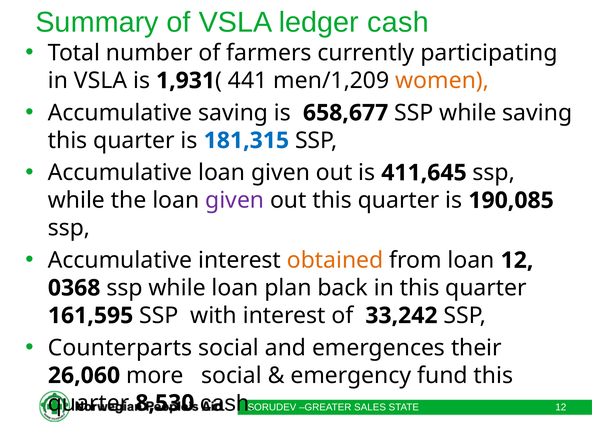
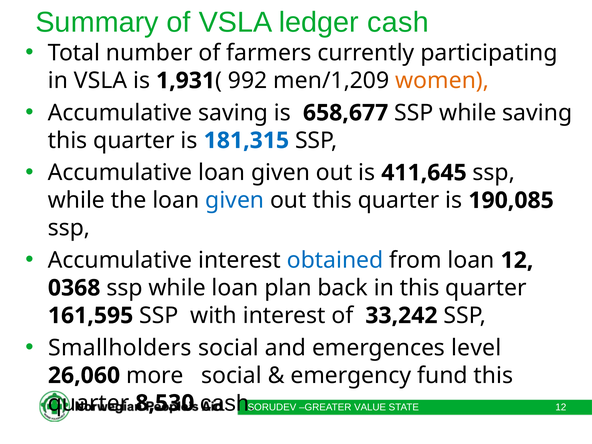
441: 441 -> 992
given at (235, 200) colour: purple -> blue
obtained colour: orange -> blue
Counterparts: Counterparts -> Smallholders
their: their -> level
SALES: SALES -> VALUE
